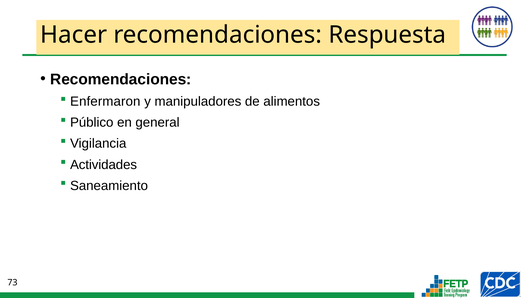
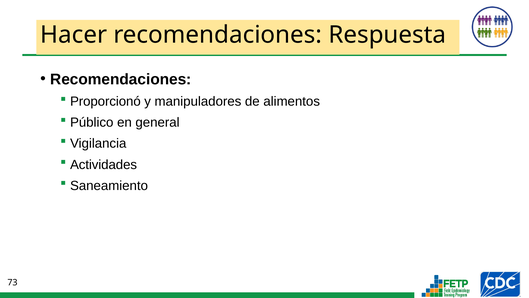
Enfermaron: Enfermaron -> Proporcionó
